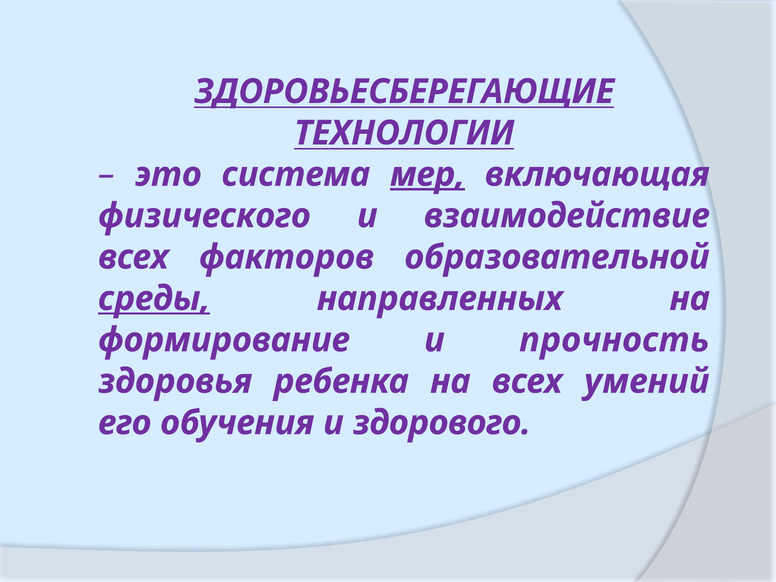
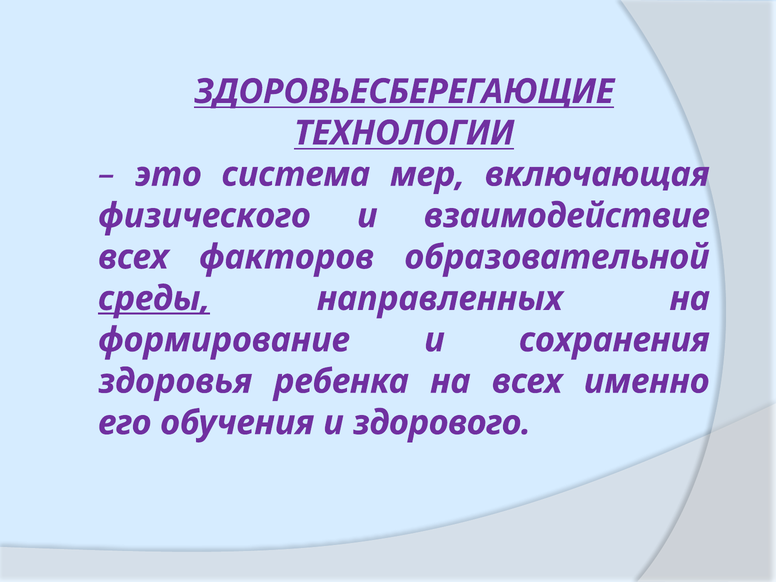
мер underline: present -> none
прочность: прочность -> сохранения
умений: умений -> именно
